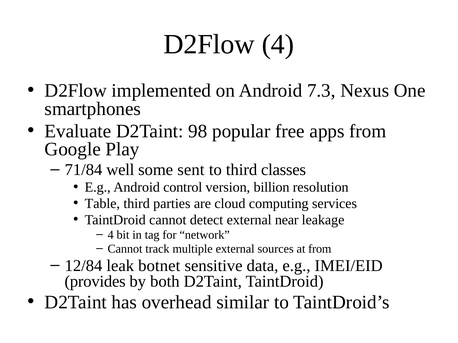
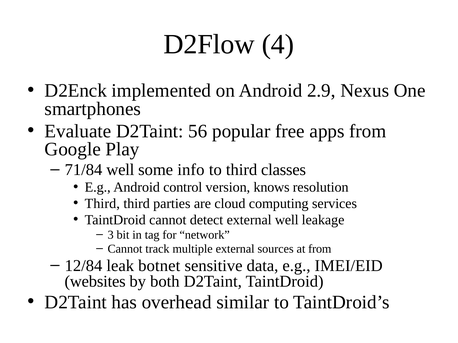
D2Flow at (76, 91): D2Flow -> D2Enck
7.3: 7.3 -> 2.9
98: 98 -> 56
sent: sent -> info
billion: billion -> knows
Table at (102, 204): Table -> Third
external near: near -> well
4 at (111, 235): 4 -> 3
provides: provides -> websites
